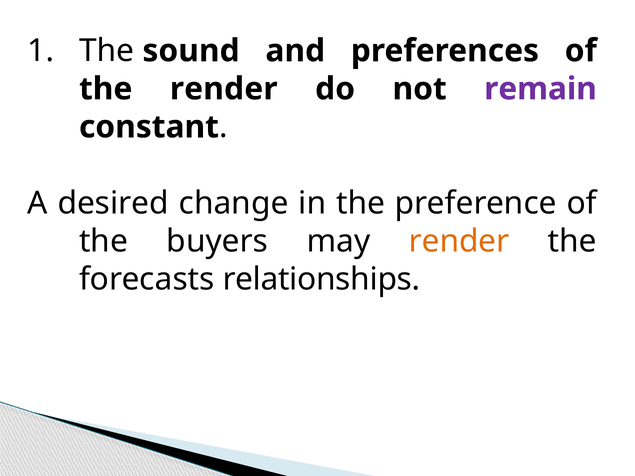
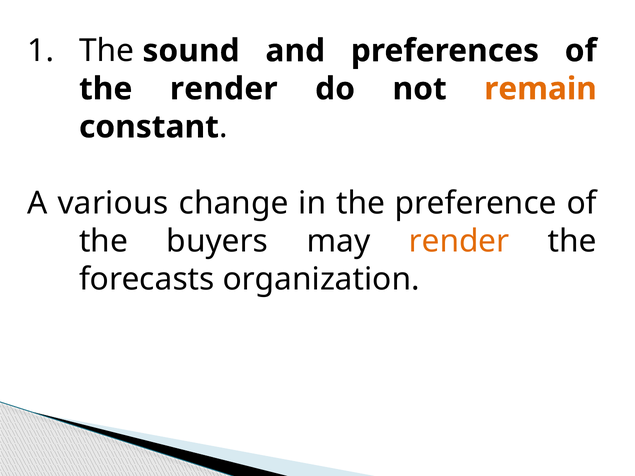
remain colour: purple -> orange
desired: desired -> various
relationships: relationships -> organization
